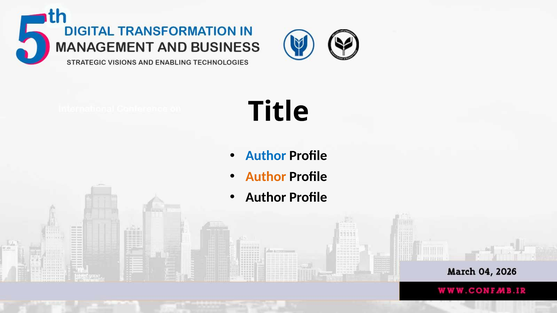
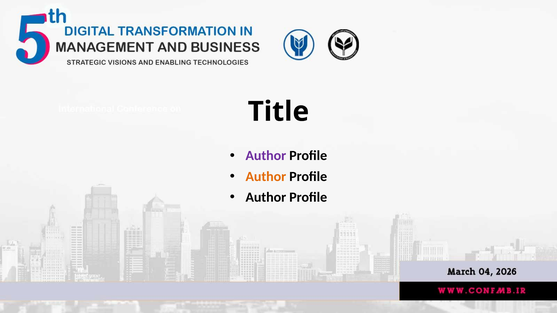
Author at (266, 156) colour: blue -> purple
